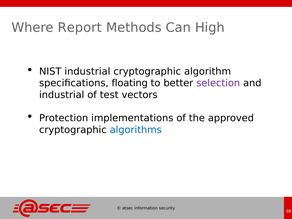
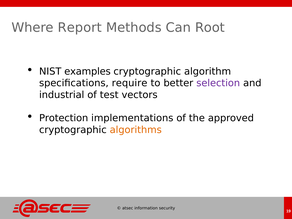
High: High -> Root
NIST industrial: industrial -> examples
floating: floating -> require
algorithms colour: blue -> orange
